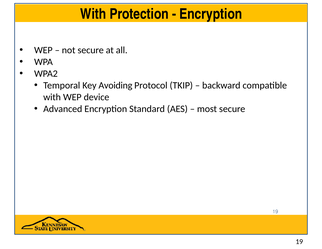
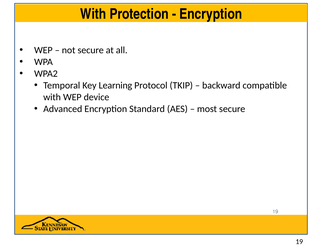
Avoiding: Avoiding -> Learning
